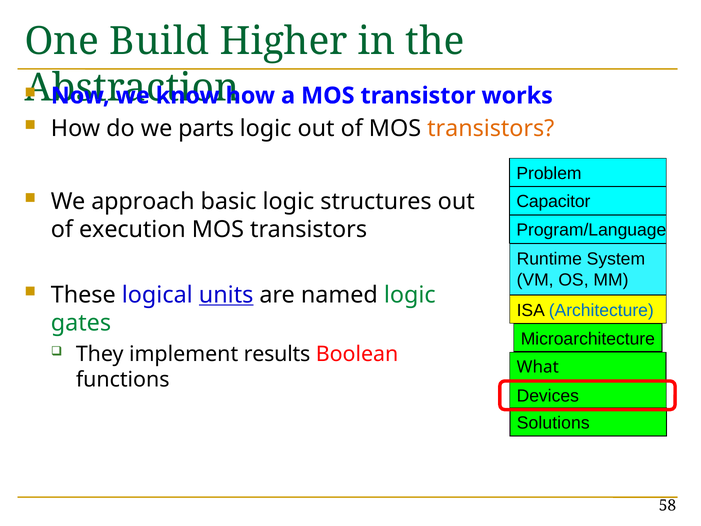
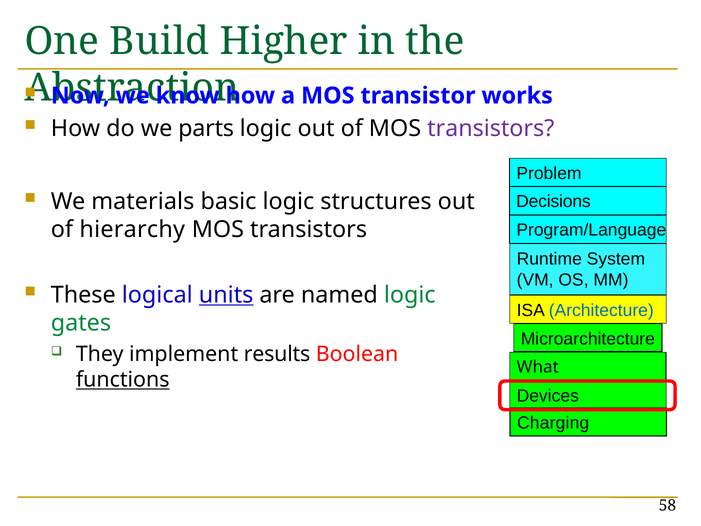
transistors at (491, 128) colour: orange -> purple
approach: approach -> materials
Capacitor: Capacitor -> Decisions
execution: execution -> hierarchy
functions underline: none -> present
Solutions: Solutions -> Charging
